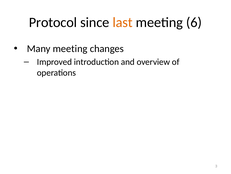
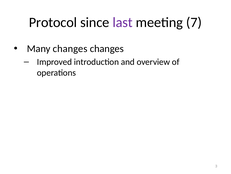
last colour: orange -> purple
6: 6 -> 7
Many meeting: meeting -> changes
